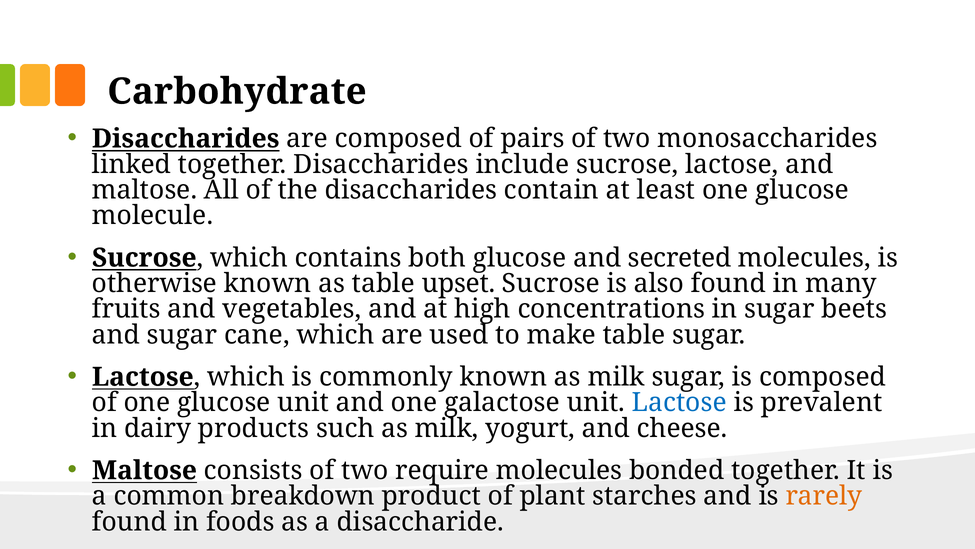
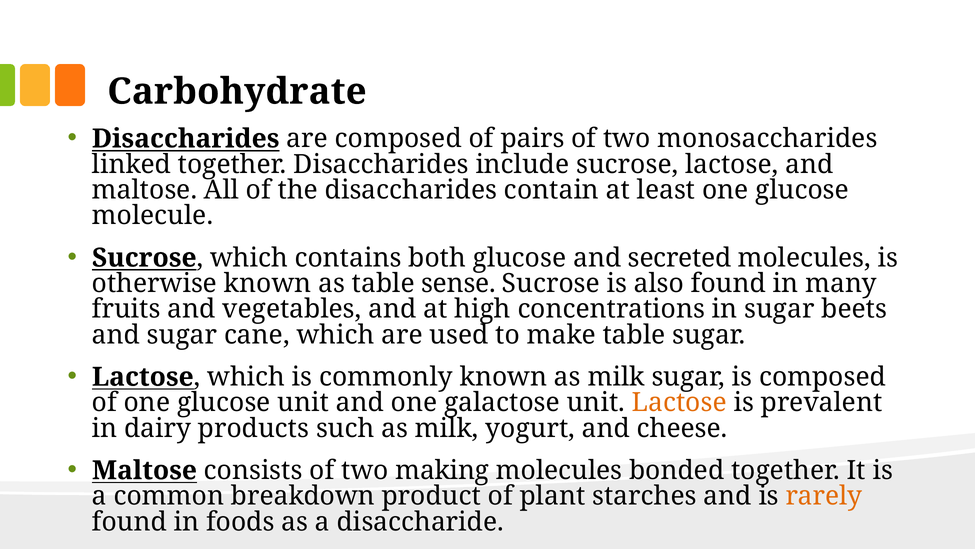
upset: upset -> sense
Lactose at (679, 402) colour: blue -> orange
require: require -> making
